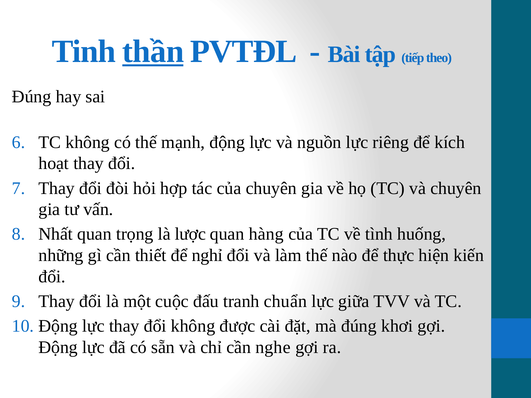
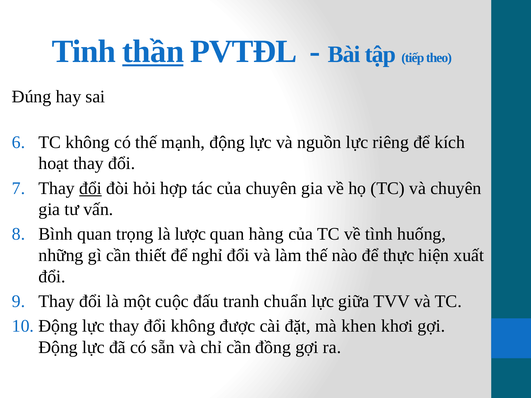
đổi at (90, 188) underline: none -> present
Nhất: Nhất -> Bình
kiến: kiến -> xuất
mà đúng: đúng -> khen
nghe: nghe -> đồng
